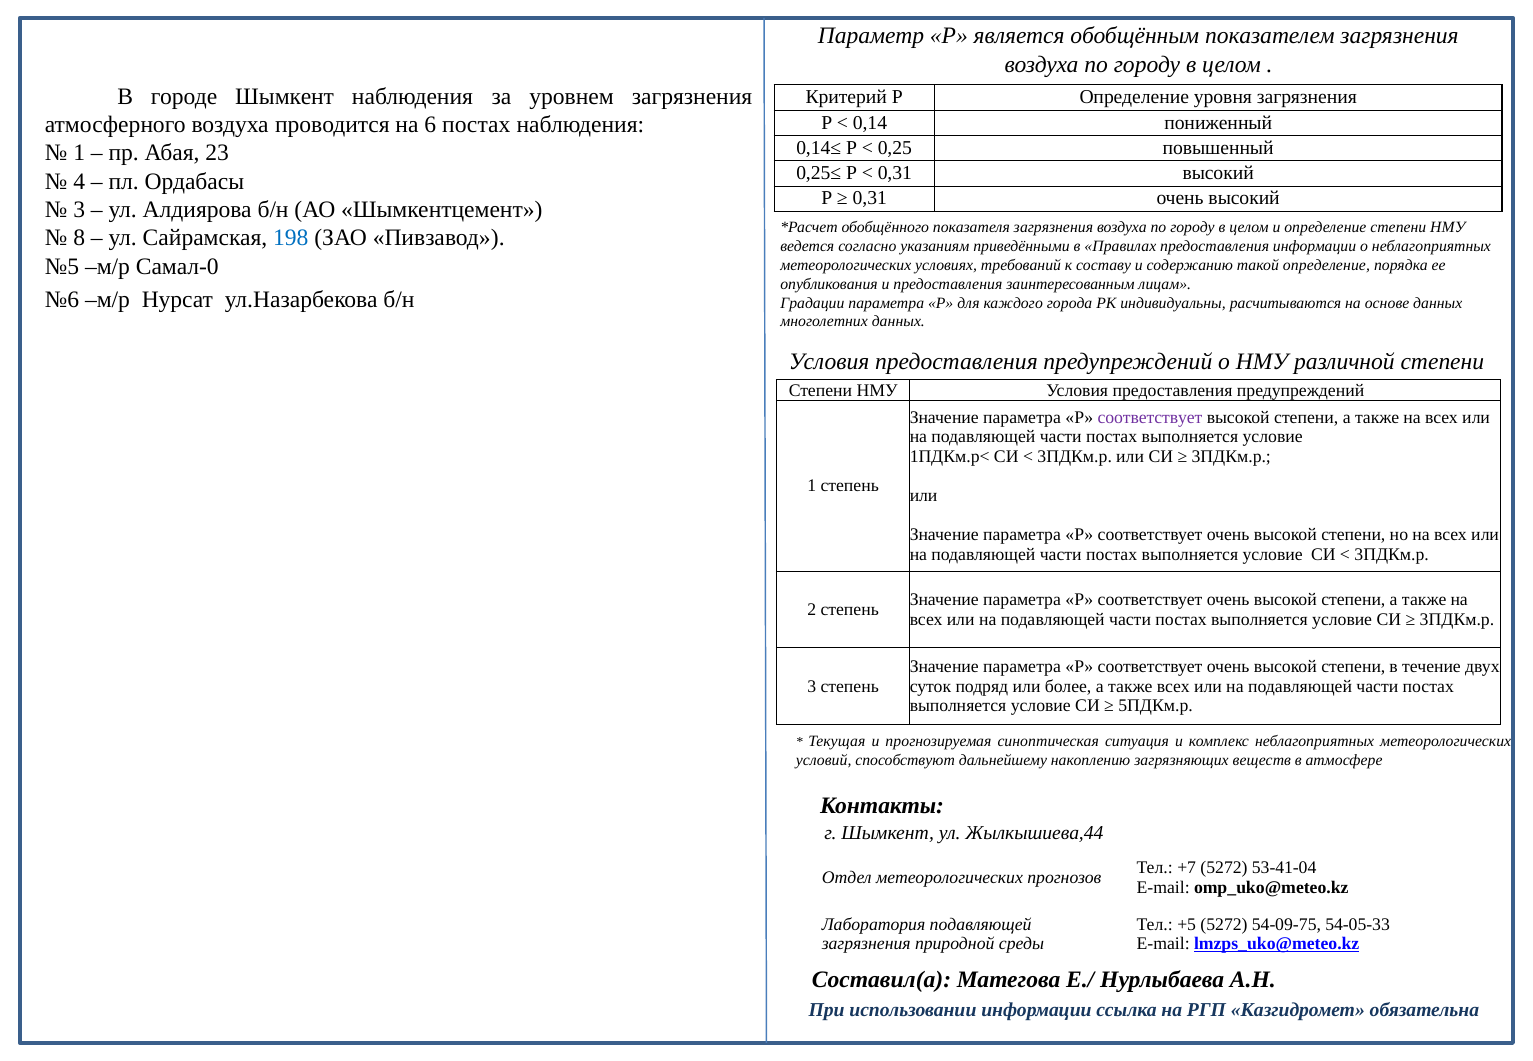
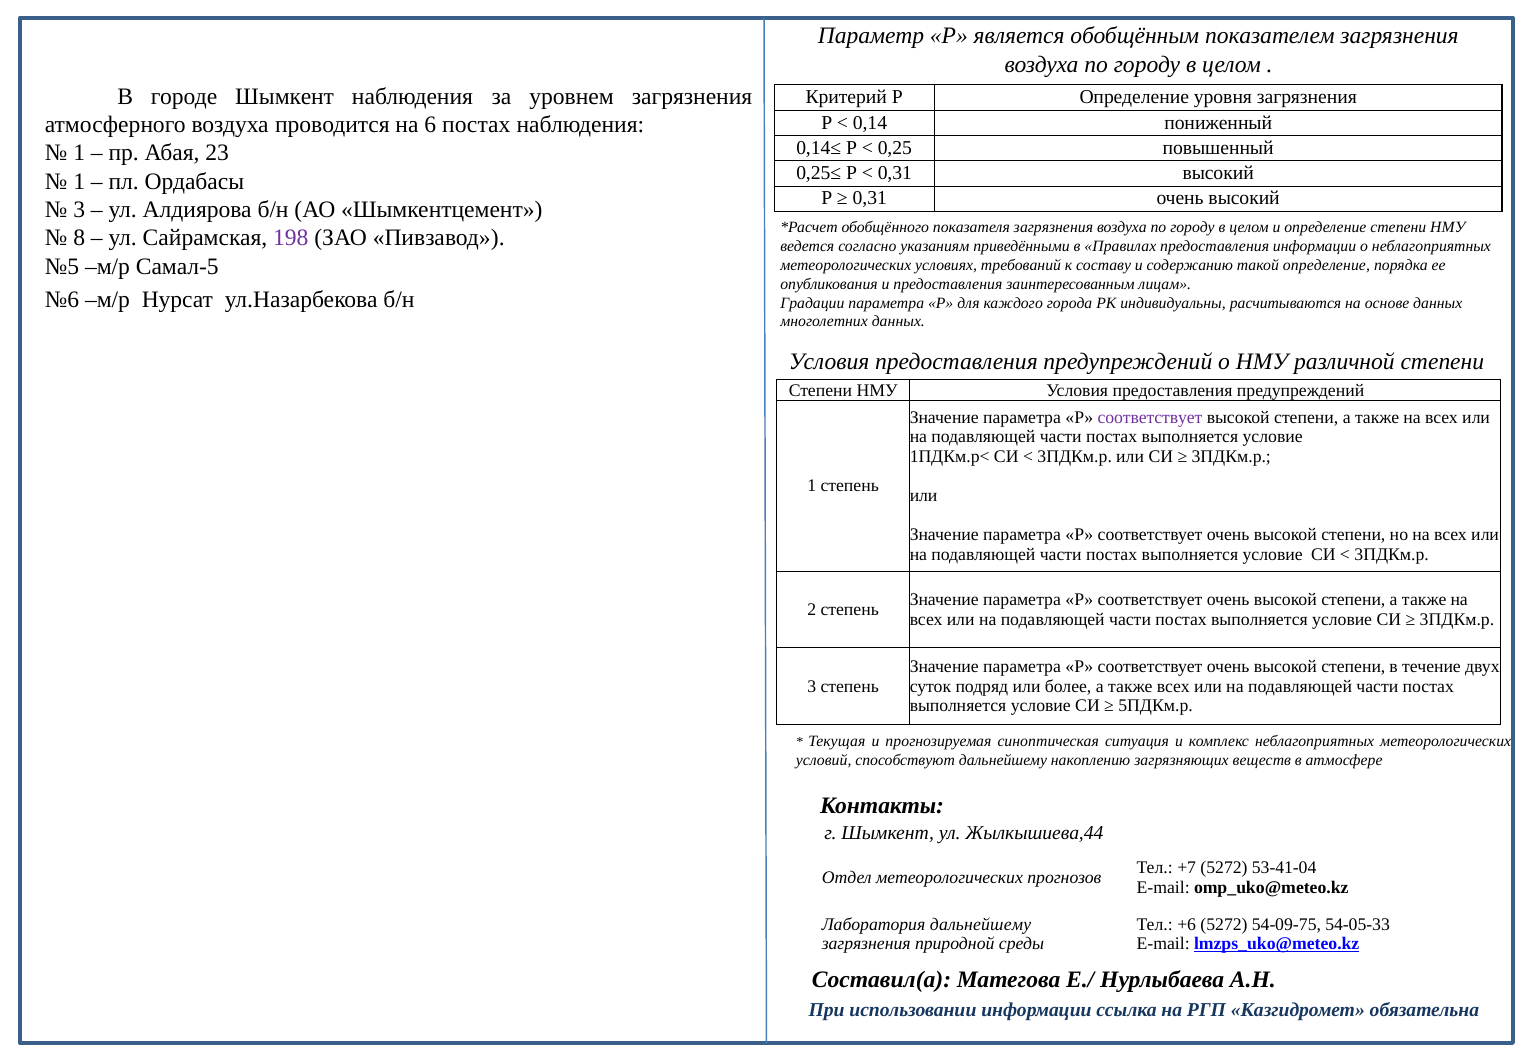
4 at (79, 181): 4 -> 1
198 colour: blue -> purple
Самал-0: Самал-0 -> Самал-5
Лаборатория подавляющей: подавляющей -> дальнейшему
+5: +5 -> +6
